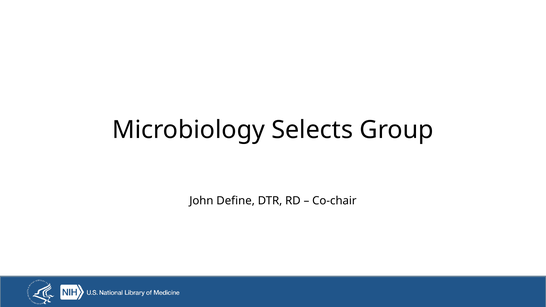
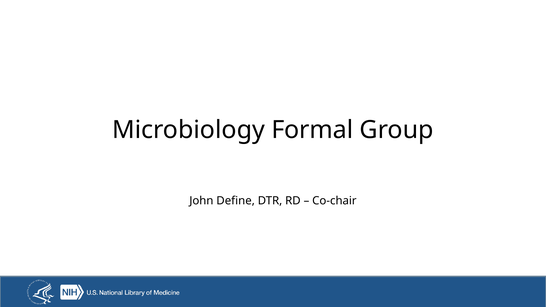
Selects: Selects -> Formal
